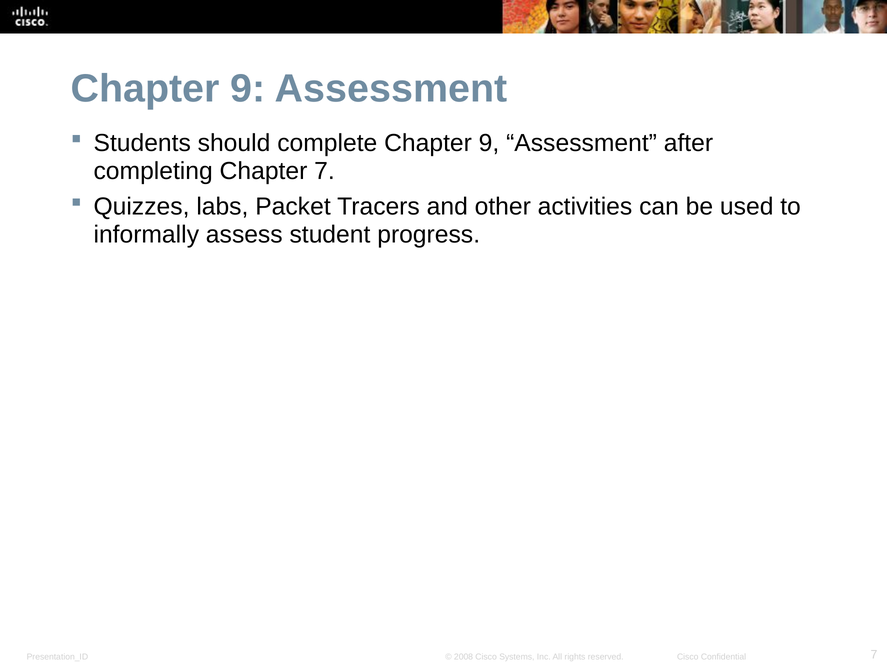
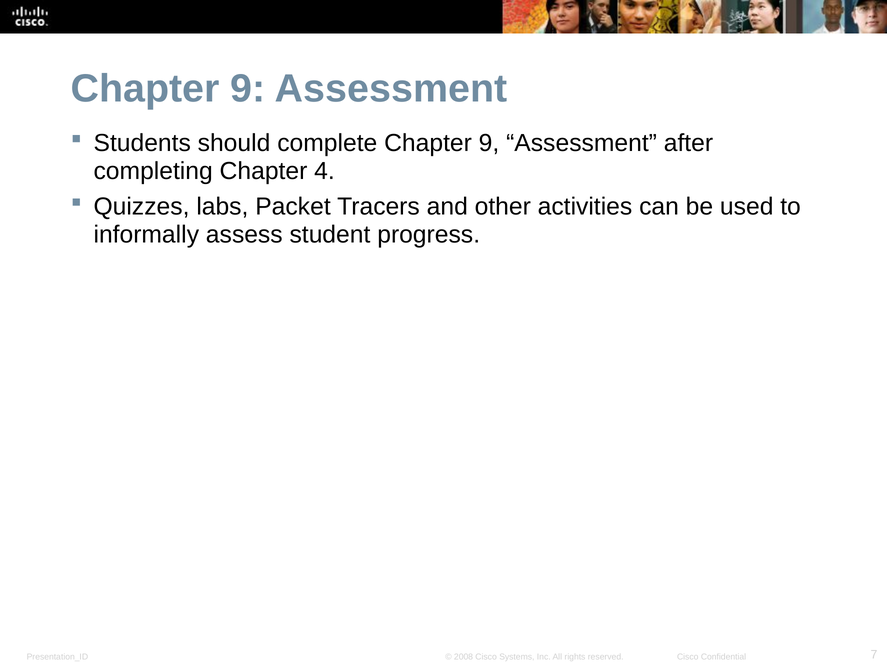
Chapter 7: 7 -> 4
